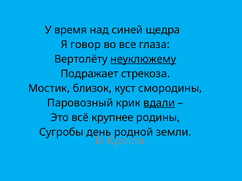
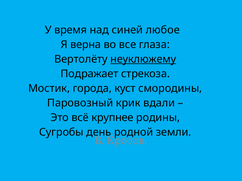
щедра: щедра -> любое
говор: говор -> верна
близок: близок -> города
вдали underline: present -> none
